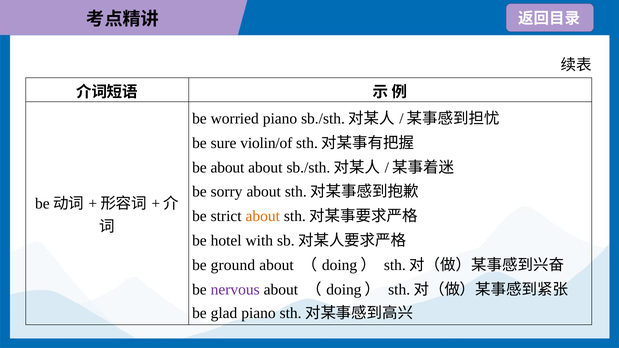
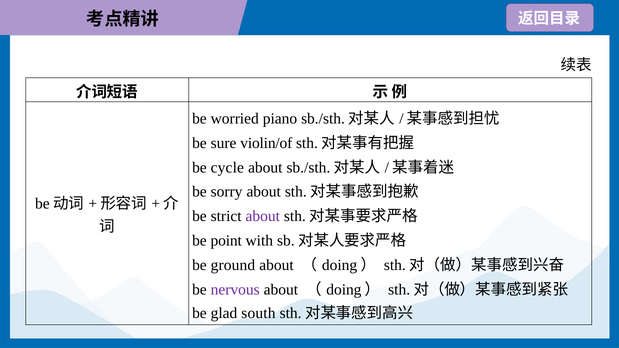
be about: about -> cycle
about at (263, 217) colour: orange -> purple
hotel: hotel -> point
glad piano: piano -> south
